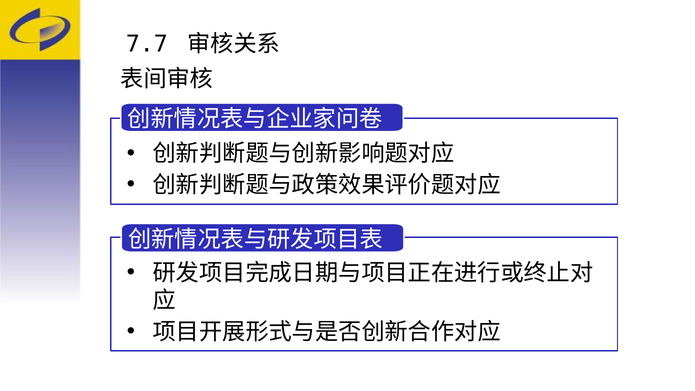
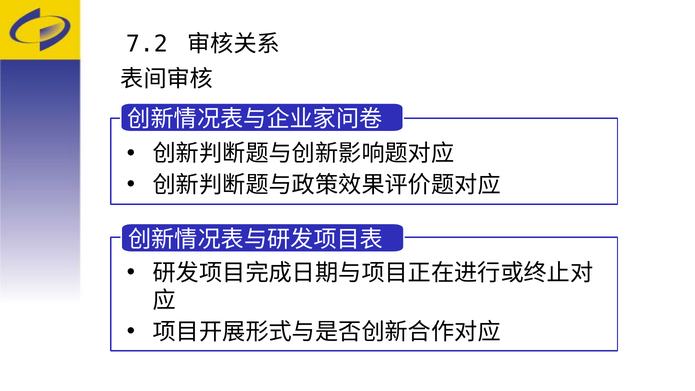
7.7: 7.7 -> 7.2
